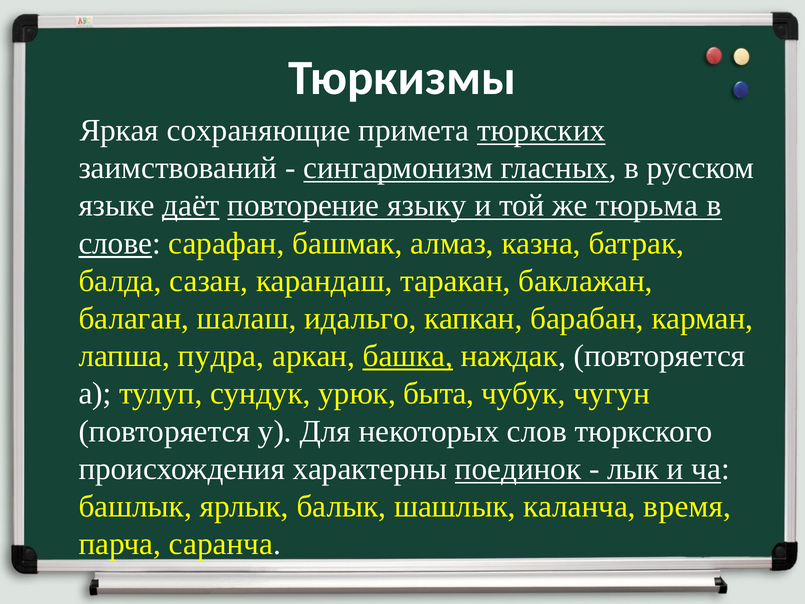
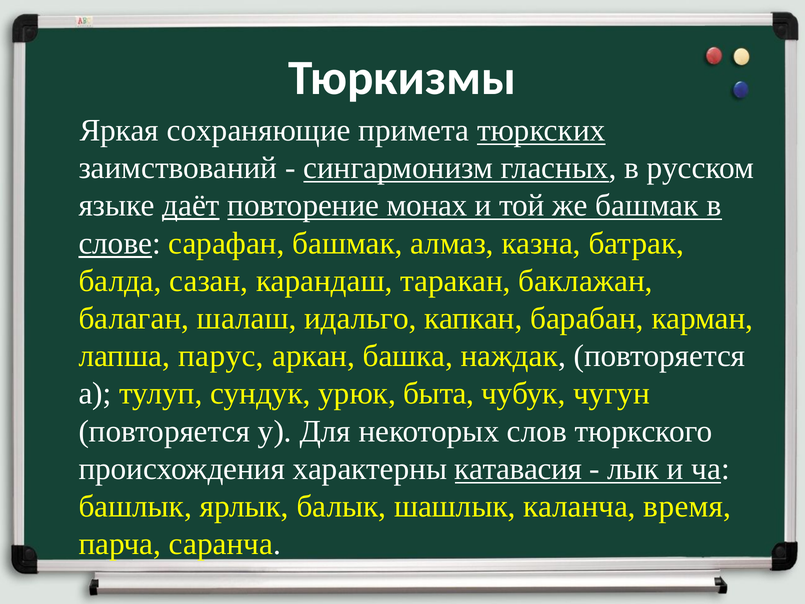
языку: языку -> монах
же тюрьма: тюрьма -> башмак
пудра: пудра -> парус
башка underline: present -> none
поединок: поединок -> катавасия
